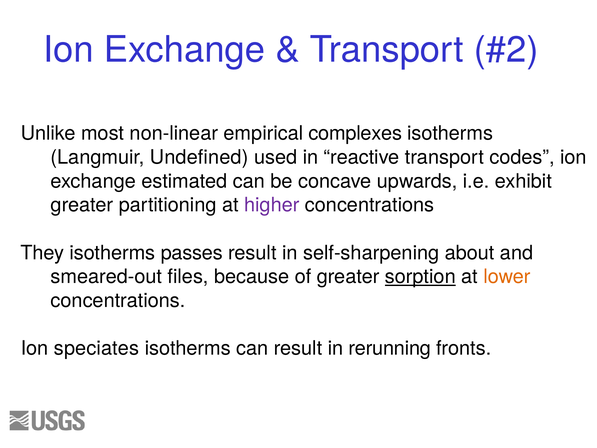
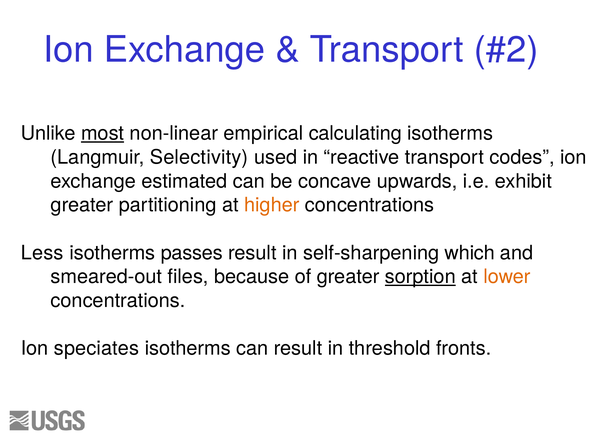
most underline: none -> present
complexes: complexes -> calculating
Undefined: Undefined -> Selectivity
higher colour: purple -> orange
They: They -> Less
about: about -> which
rerunning: rerunning -> threshold
